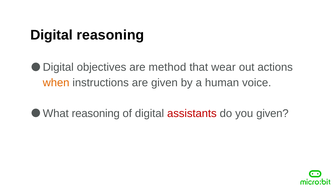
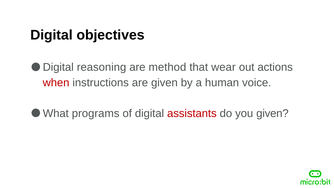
Digital reasoning: reasoning -> objectives
objectives: objectives -> reasoning
when colour: orange -> red
What reasoning: reasoning -> programs
